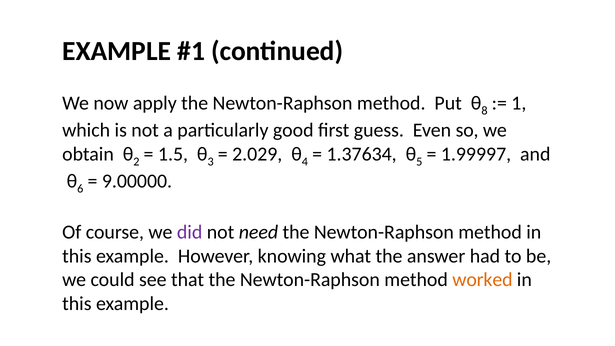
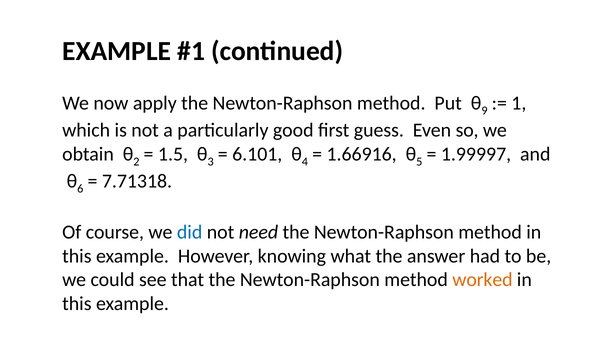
8: 8 -> 9
2.029: 2.029 -> 6.101
1.37634: 1.37634 -> 1.66916
9.00000: 9.00000 -> 7.71318
did colour: purple -> blue
